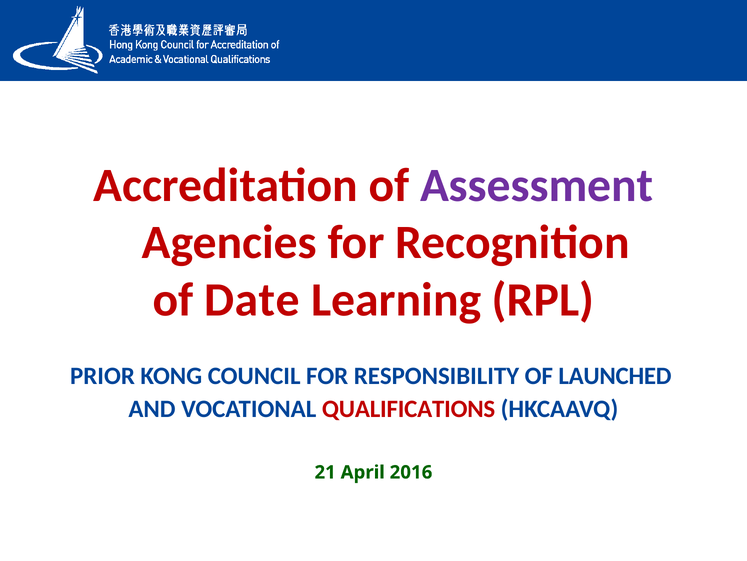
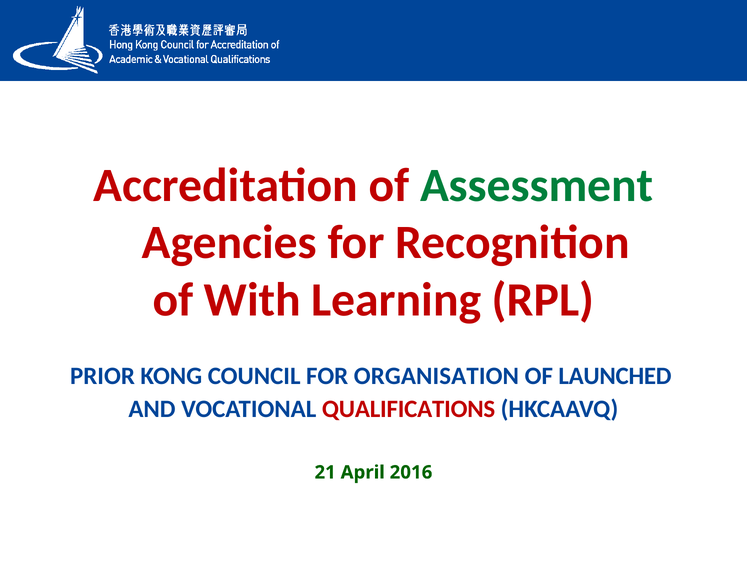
Assessment colour: purple -> green
Date: Date -> With
RESPONSIBILITY: RESPONSIBILITY -> ORGANISATION
